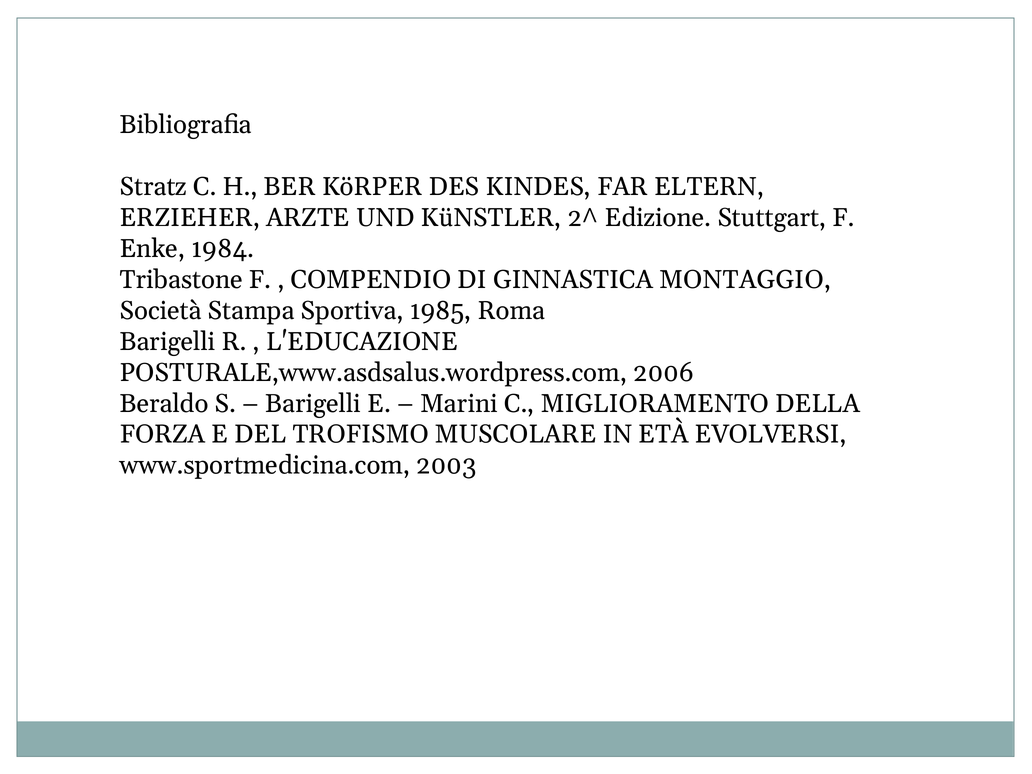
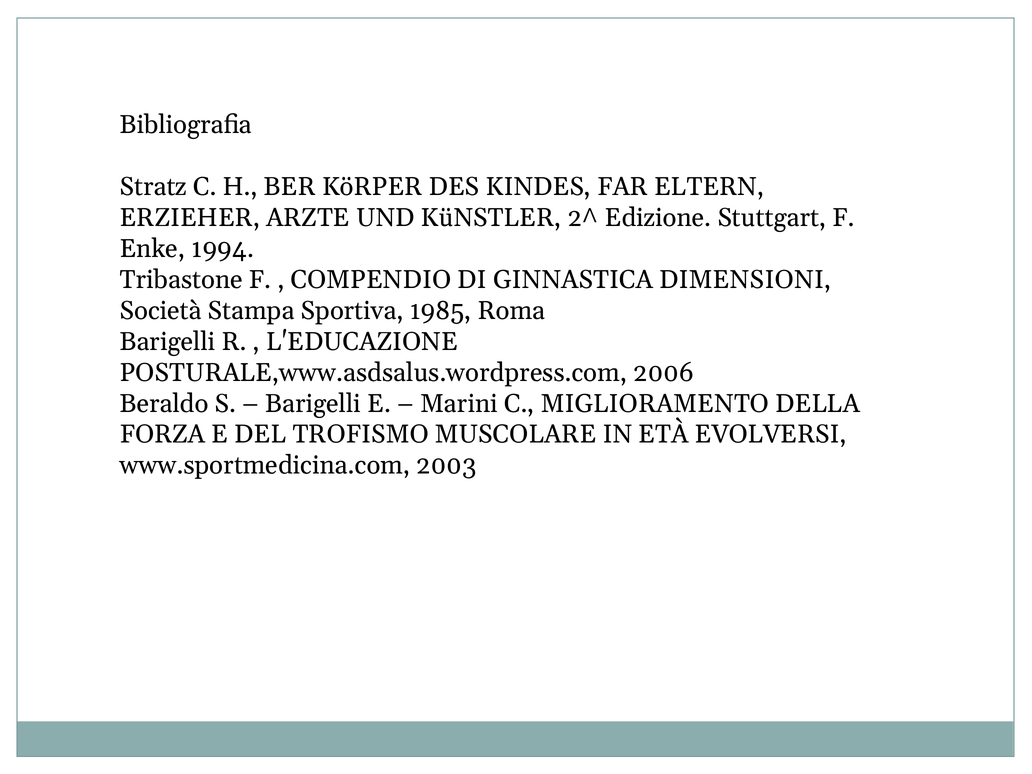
1984: 1984 -> 1994
MONTAGGIO: MONTAGGIO -> DIMENSIONI
